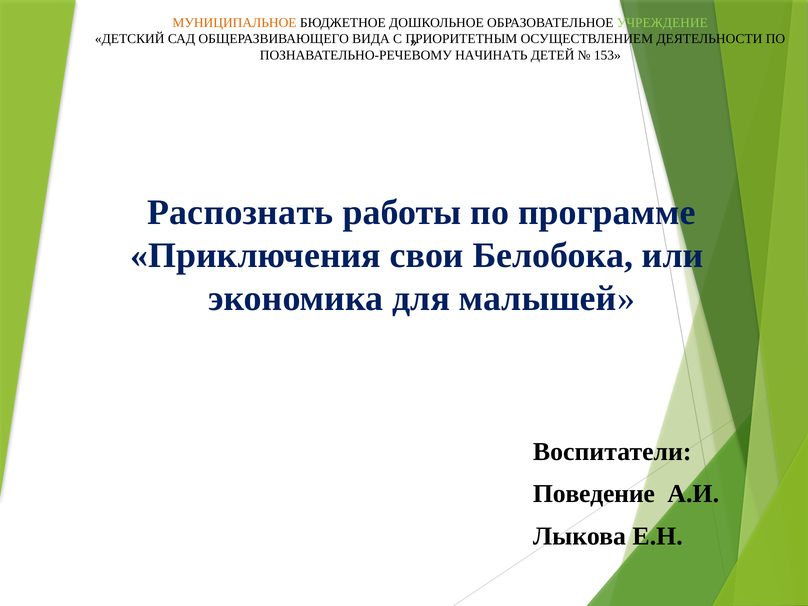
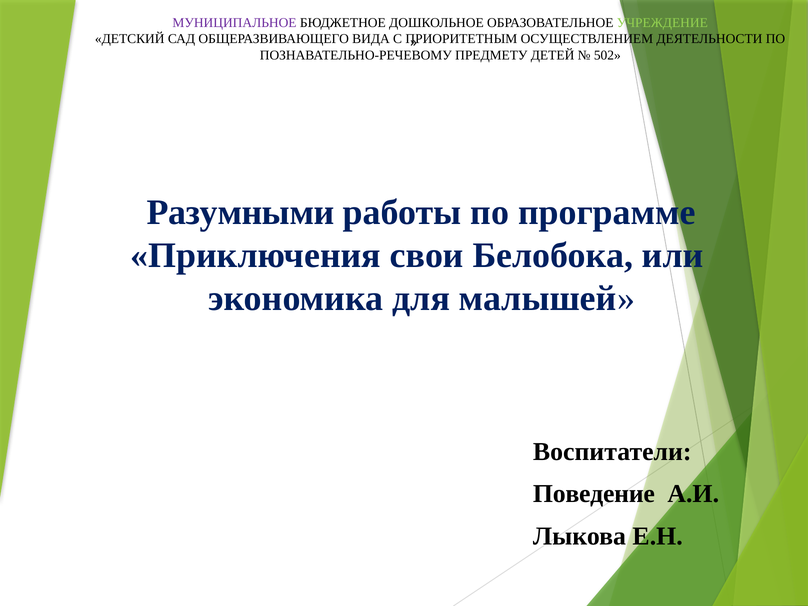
МУНИЦИПАЛЬНОЕ colour: orange -> purple
НАЧИНАТЬ: НАЧИНАТЬ -> ПРЕДМЕТУ
153: 153 -> 502
Распознать: Распознать -> Разумными
